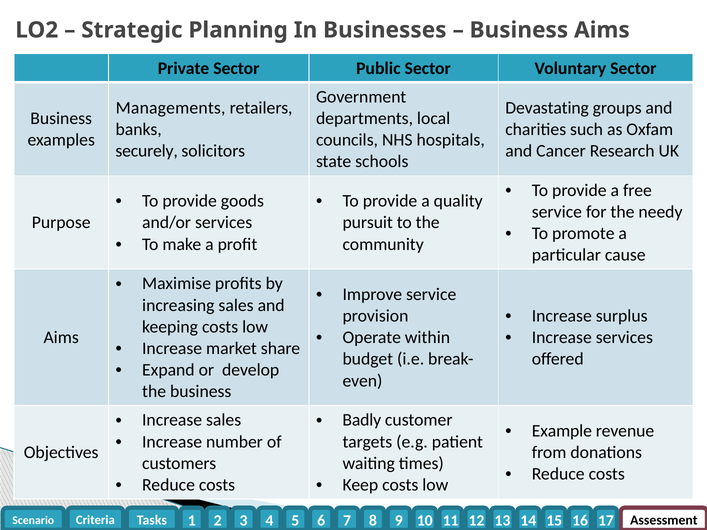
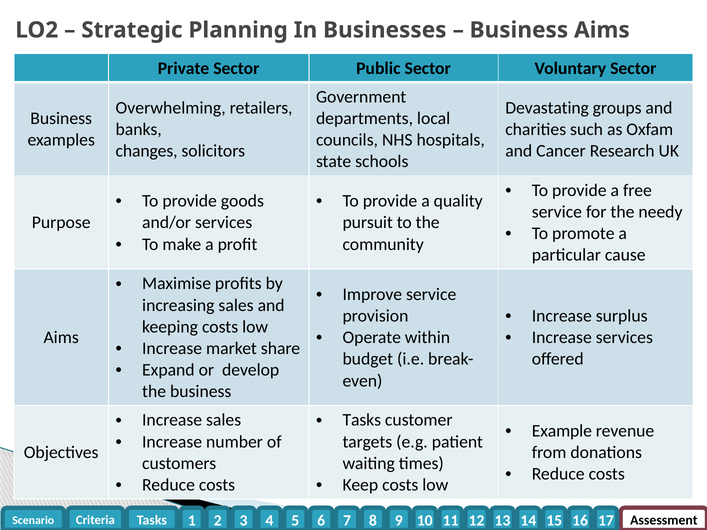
Managements: Managements -> Overwhelming
securely: securely -> changes
Badly at (362, 420): Badly -> Tasks
